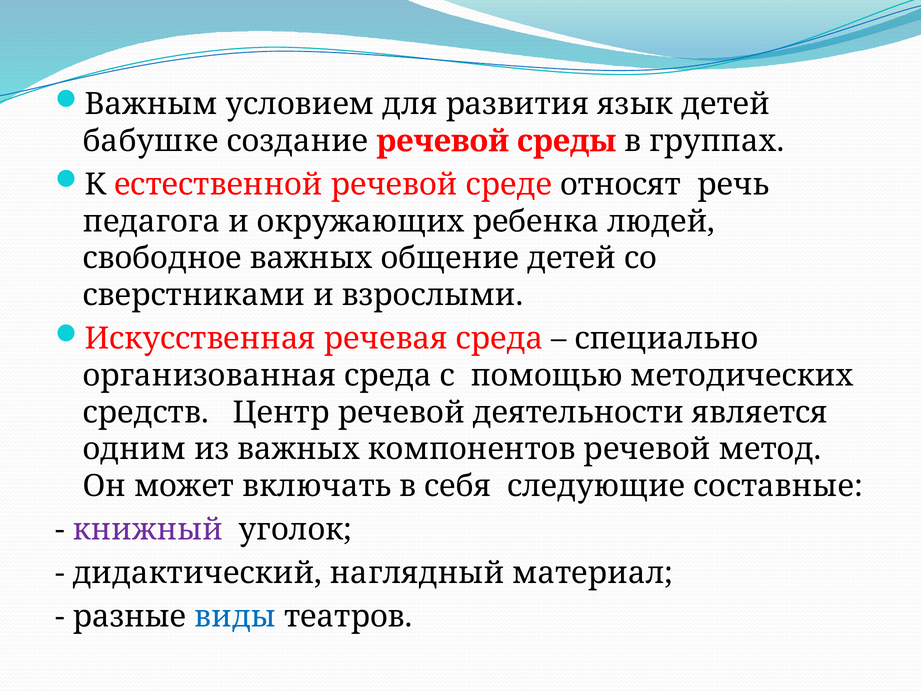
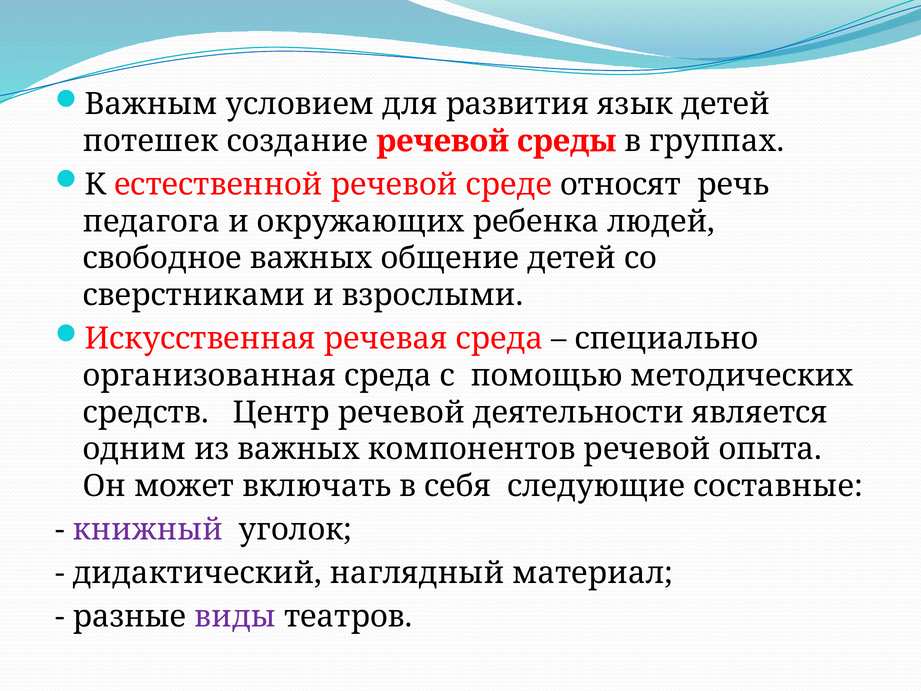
бабушке: бабушке -> потешек
метод: метод -> опыта
виды colour: blue -> purple
